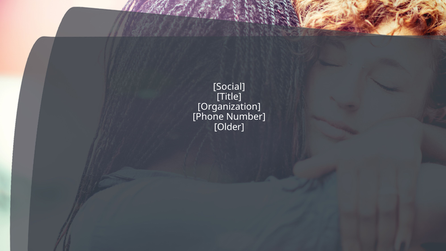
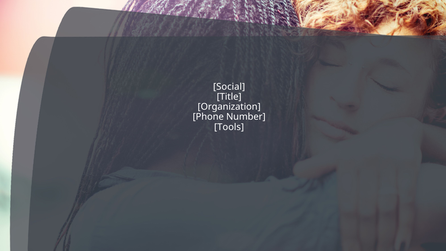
Older: Older -> Tools
